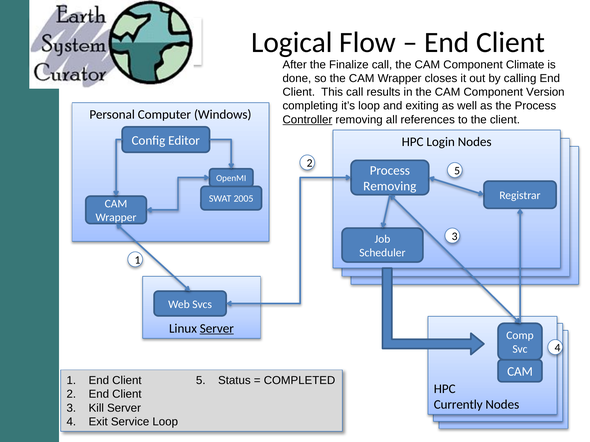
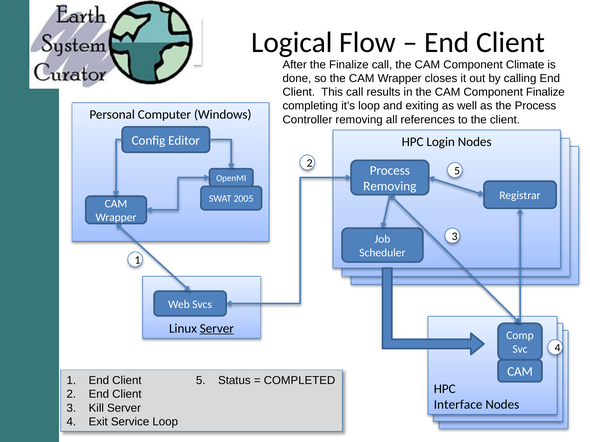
Component Version: Version -> Finalize
Controller underline: present -> none
Currently: Currently -> Interface
